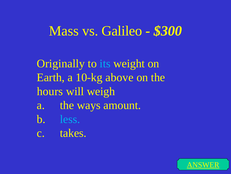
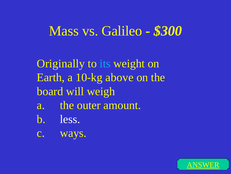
hours: hours -> board
ways: ways -> outer
less colour: light blue -> white
takes: takes -> ways
